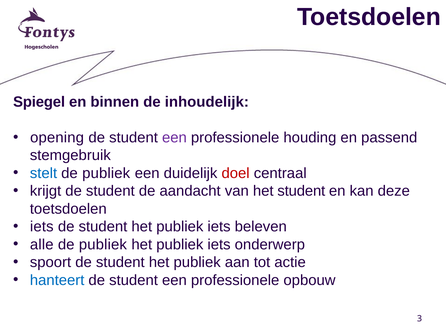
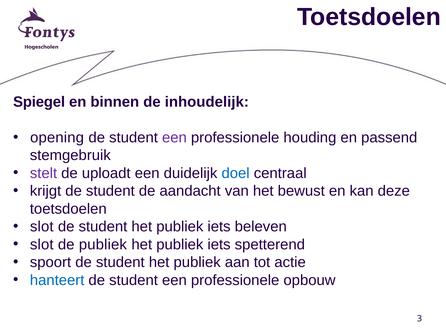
stelt colour: blue -> purple
publiek at (106, 173): publiek -> uploadt
doel colour: red -> blue
het student: student -> bewust
iets at (42, 227): iets -> slot
alle at (42, 245): alle -> slot
onderwerp: onderwerp -> spetterend
